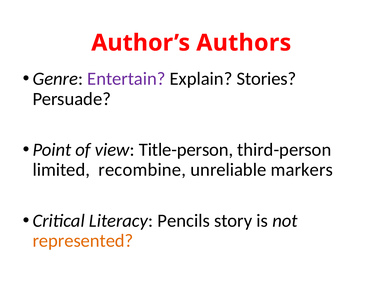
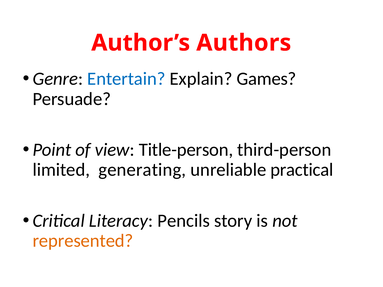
Entertain colour: purple -> blue
Stories: Stories -> Games
recombine: recombine -> generating
markers: markers -> practical
